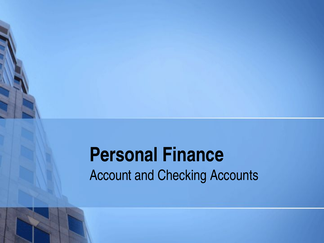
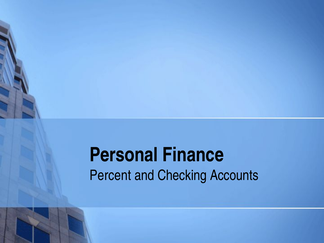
Account: Account -> Percent
